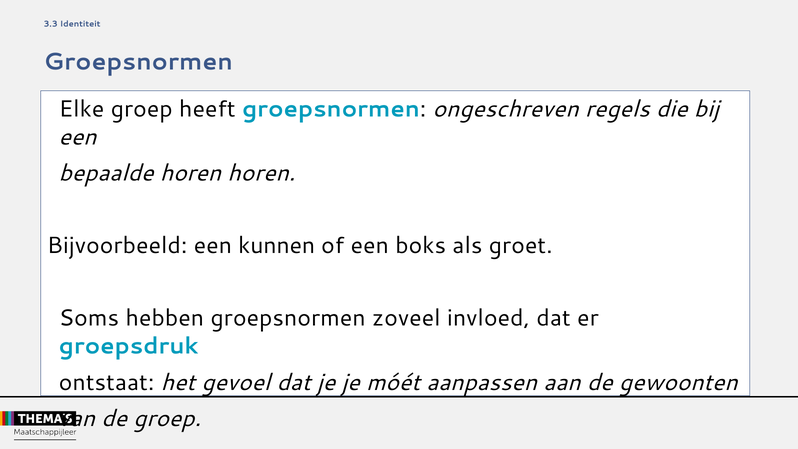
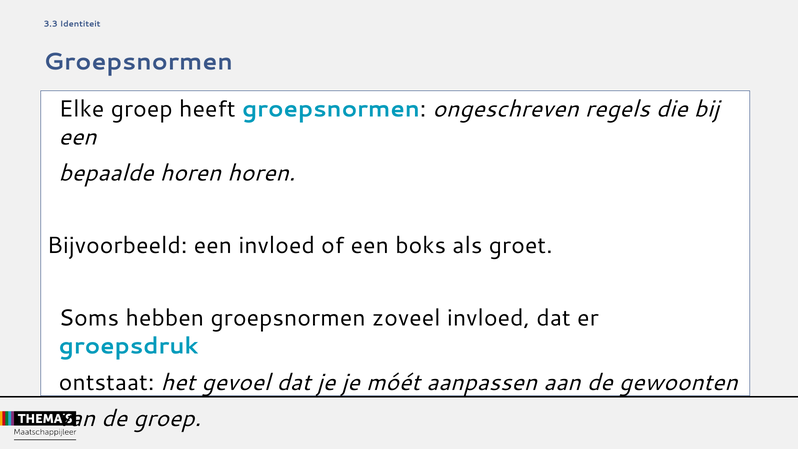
een kunnen: kunnen -> invloed
